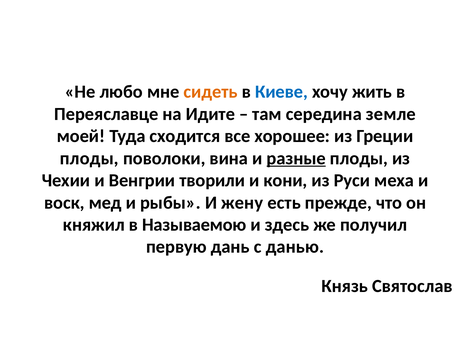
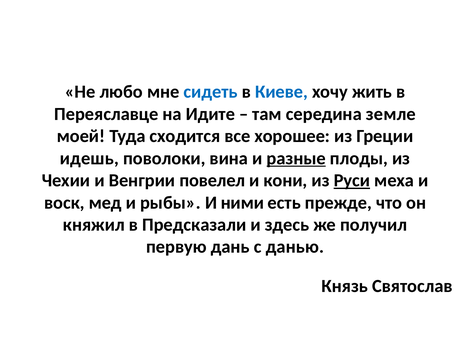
сидеть colour: orange -> blue
плоды at (89, 158): плоды -> идешь
творили: творили -> повелел
Руси underline: none -> present
жену: жену -> ними
Называемою: Называемою -> Предсказали
